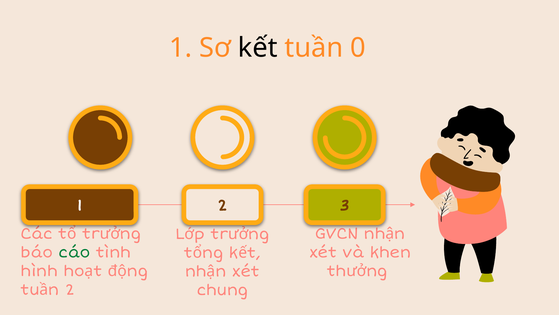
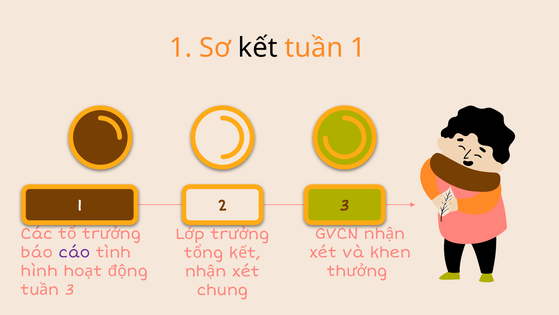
tuần 0: 0 -> 1
cáo colour: green -> purple
2 at (70, 289): 2 -> 3
